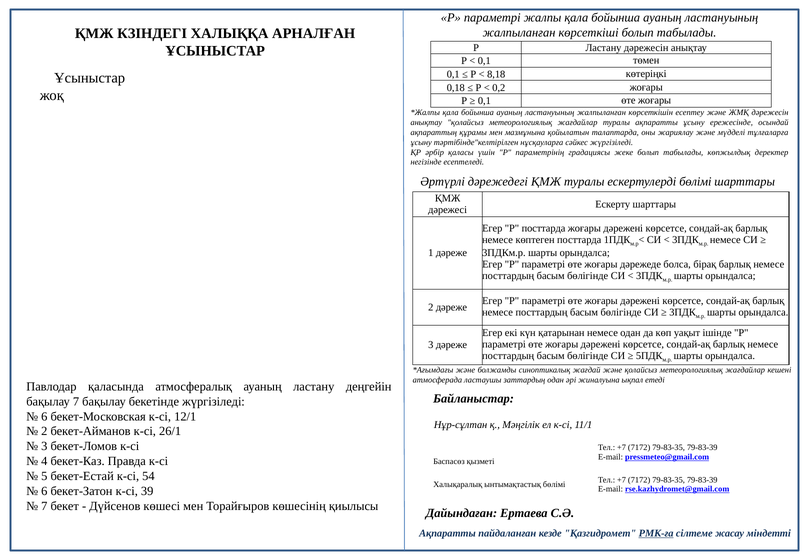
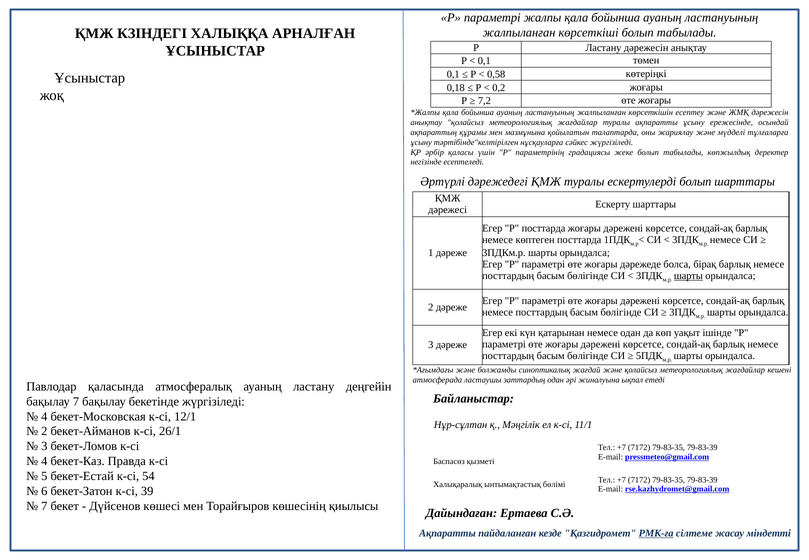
8,18: 8,18 -> 0,58
0,1 at (484, 101): 0,1 -> 7,2
ескертулерді бөлімі: бөлімі -> болып
шарты at (688, 276) underline: none -> present
6 at (44, 416): 6 -> 4
